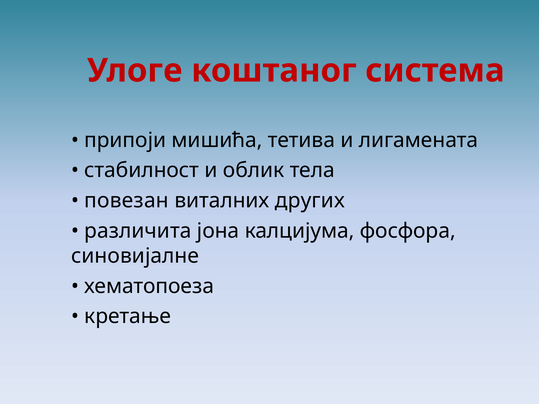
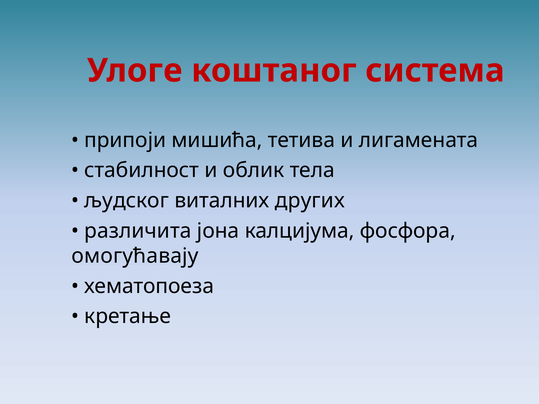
повезан: повезан -> људског
синовијалне: синовијалне -> омогућавају
